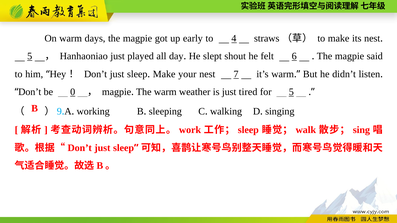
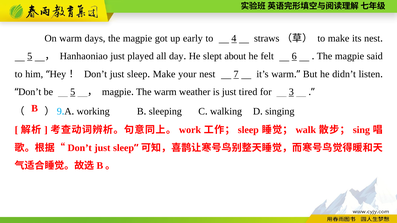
shout: shout -> about
be 0: 0 -> 5
for 5: 5 -> 3
